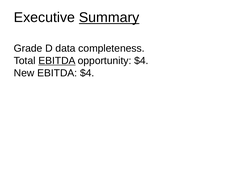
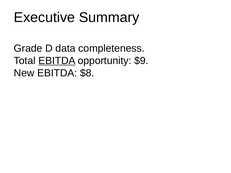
Summary underline: present -> none
opportunity $4: $4 -> $9
EBITDA $4: $4 -> $8
